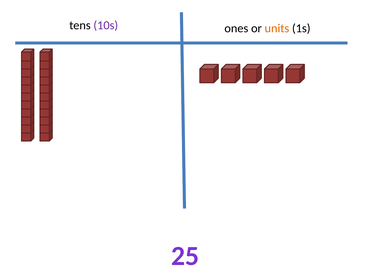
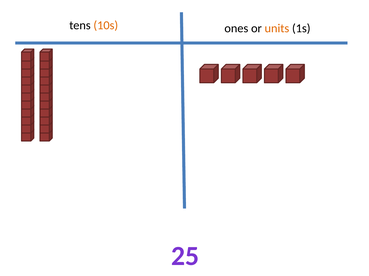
10s colour: purple -> orange
